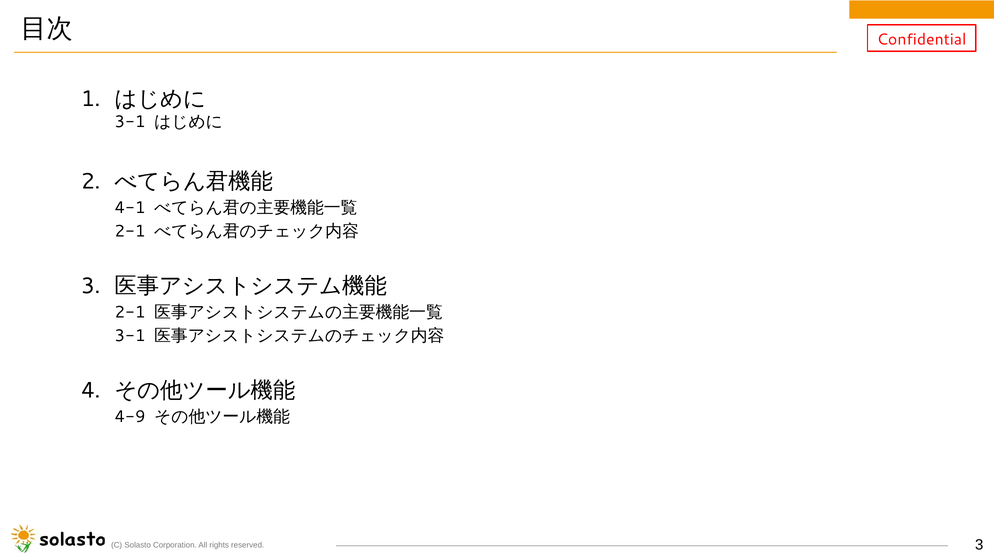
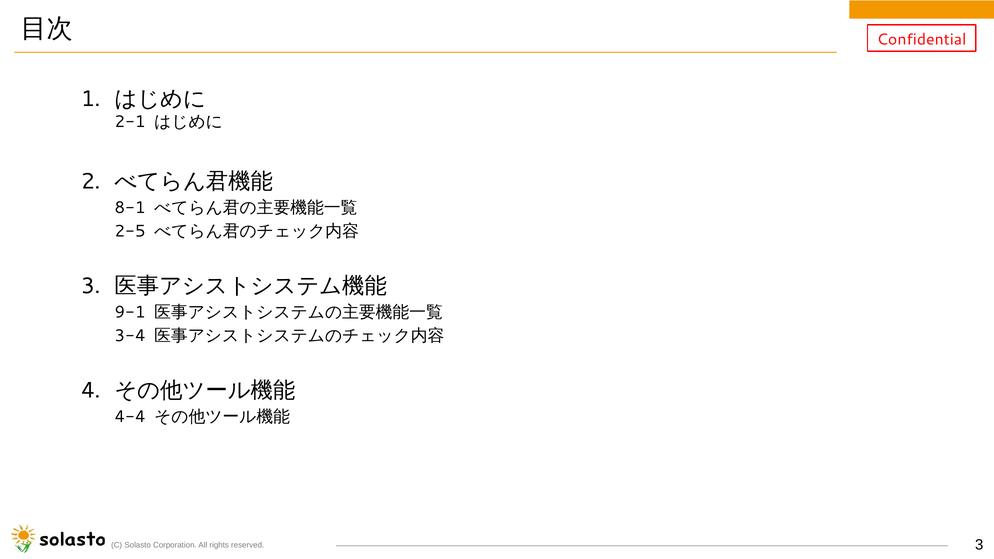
3-1 at (130, 122): 3-1 -> 2-1
4-1: 4-1 -> 8-1
2-1 at (130, 231): 2-1 -> 2-5
2-1 at (130, 312): 2-1 -> 9-1
3-1 at (130, 336): 3-1 -> 3-4
4-9: 4-9 -> 4-4
